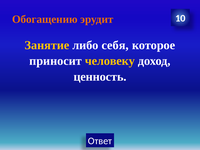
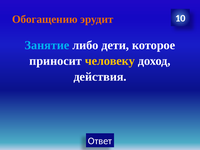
Занятие colour: yellow -> light blue
себя: себя -> дети
ценность: ценность -> действия
